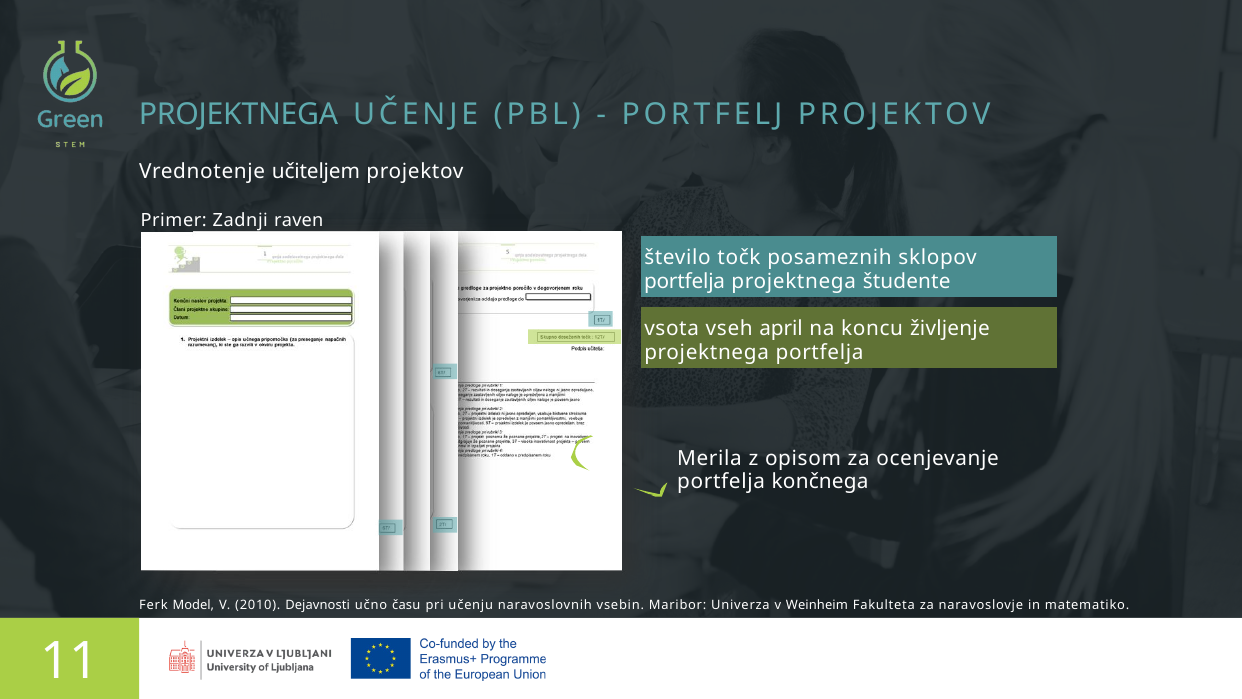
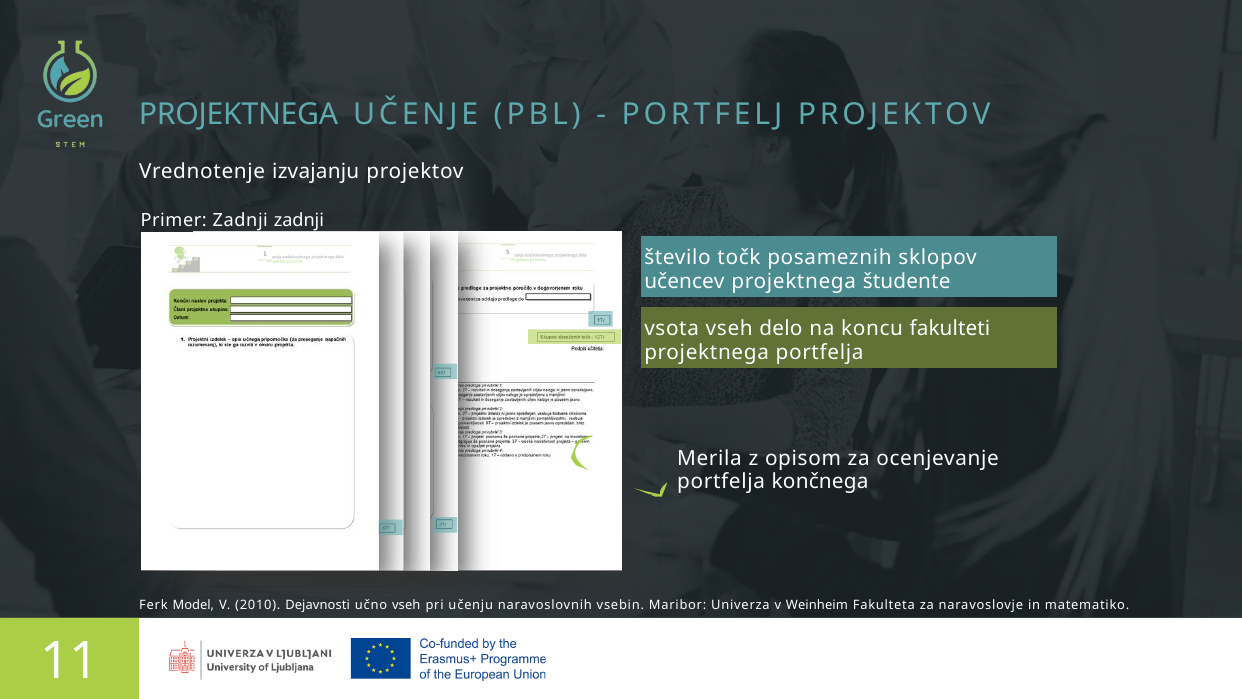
učiteljem: učiteljem -> izvajanju
Zadnji raven: raven -> zadnji
portfelja at (685, 281): portfelja -> učencev
april: april -> delo
življenje: življenje -> fakulteti
učno času: času -> vseh
